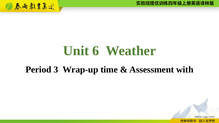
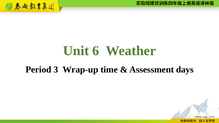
with: with -> days
